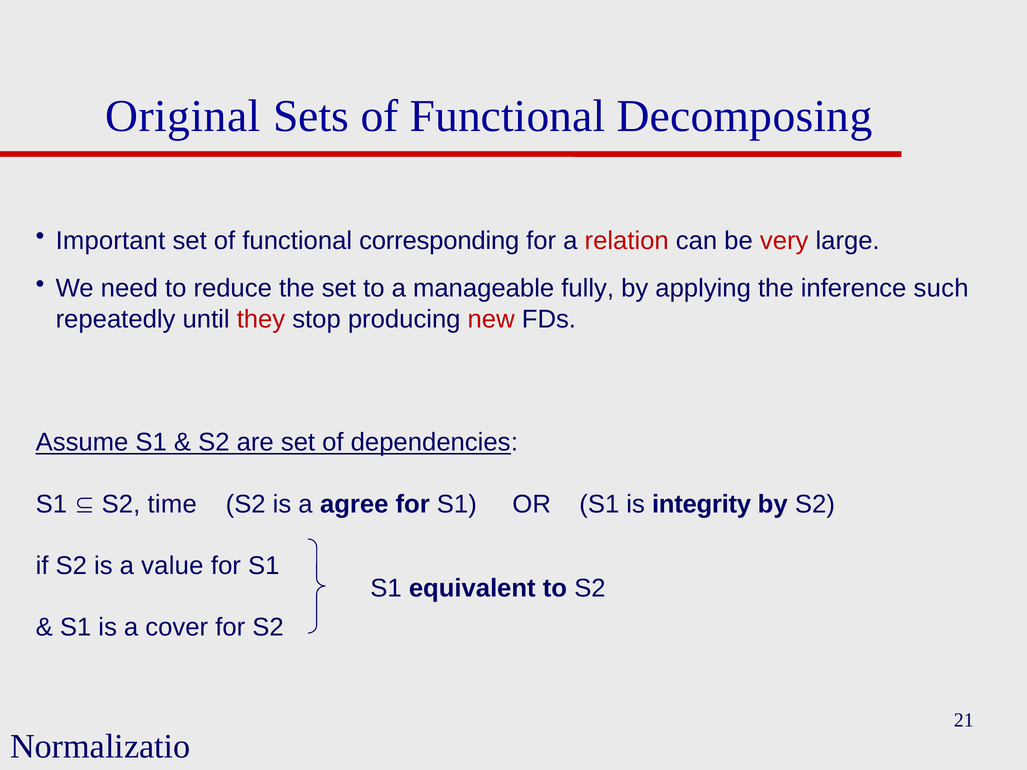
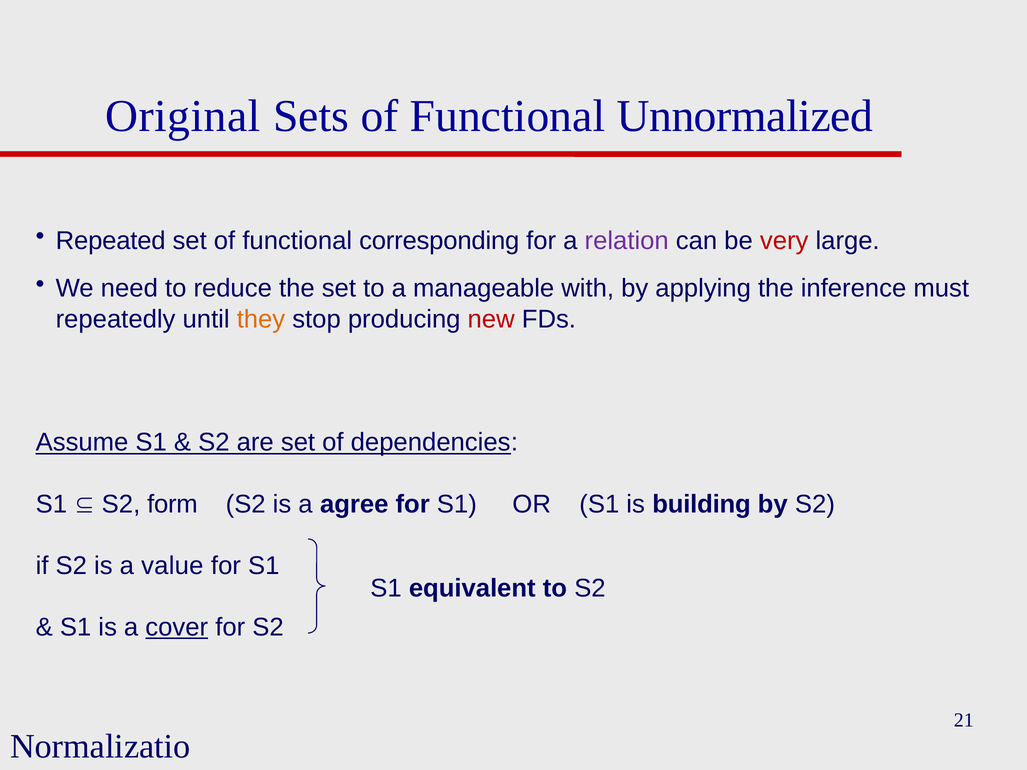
Decomposing: Decomposing -> Unnormalized
Important: Important -> Repeated
relation colour: red -> purple
fully: fully -> with
such: such -> must
they colour: red -> orange
time: time -> form
integrity: integrity -> building
cover underline: none -> present
